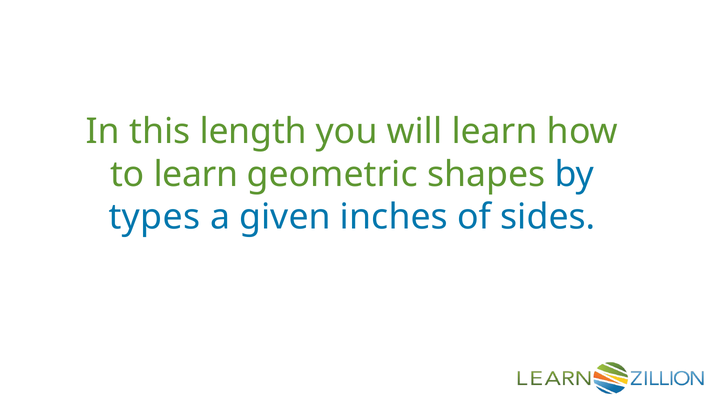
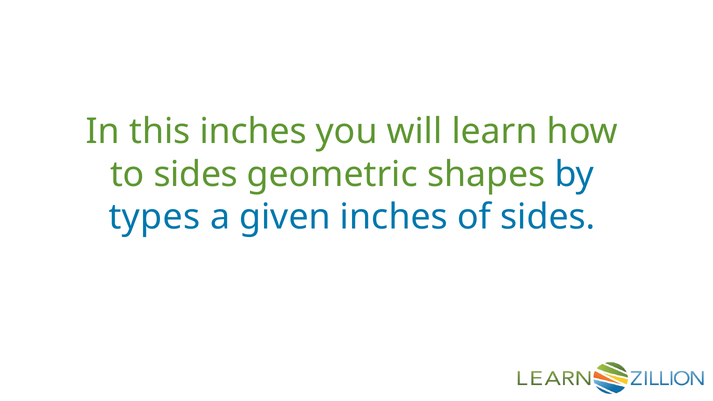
this length: length -> inches
to learn: learn -> sides
